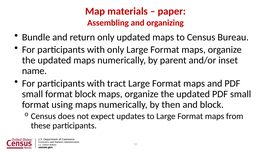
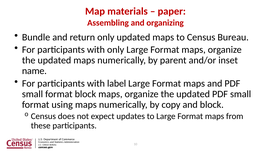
tract: tract -> label
then: then -> copy
